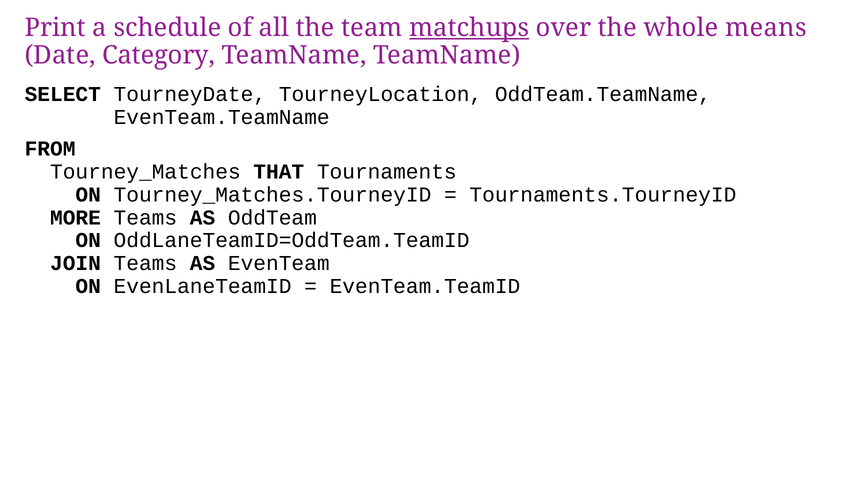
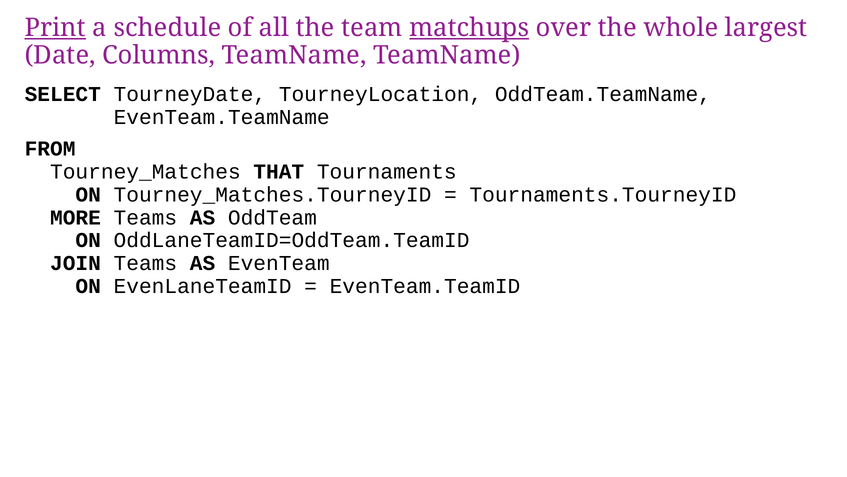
Print underline: none -> present
means: means -> largest
Category: Category -> Columns
